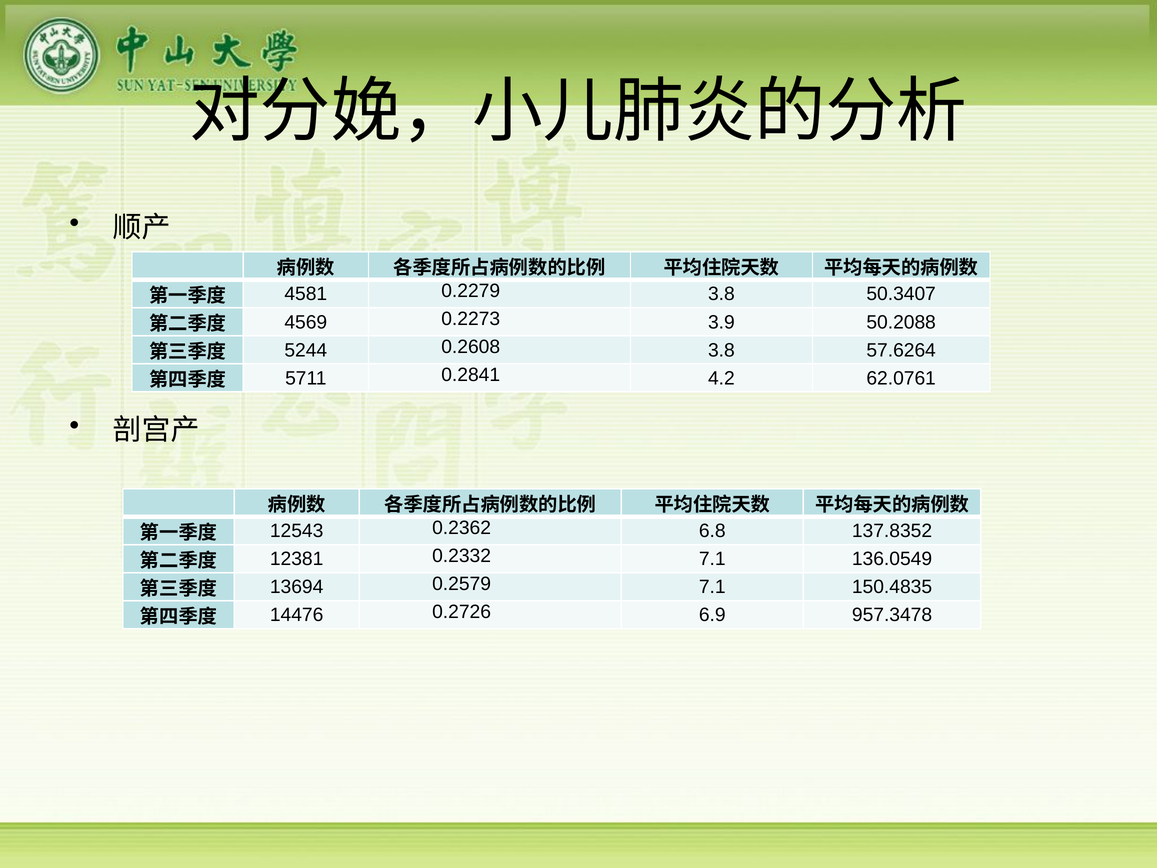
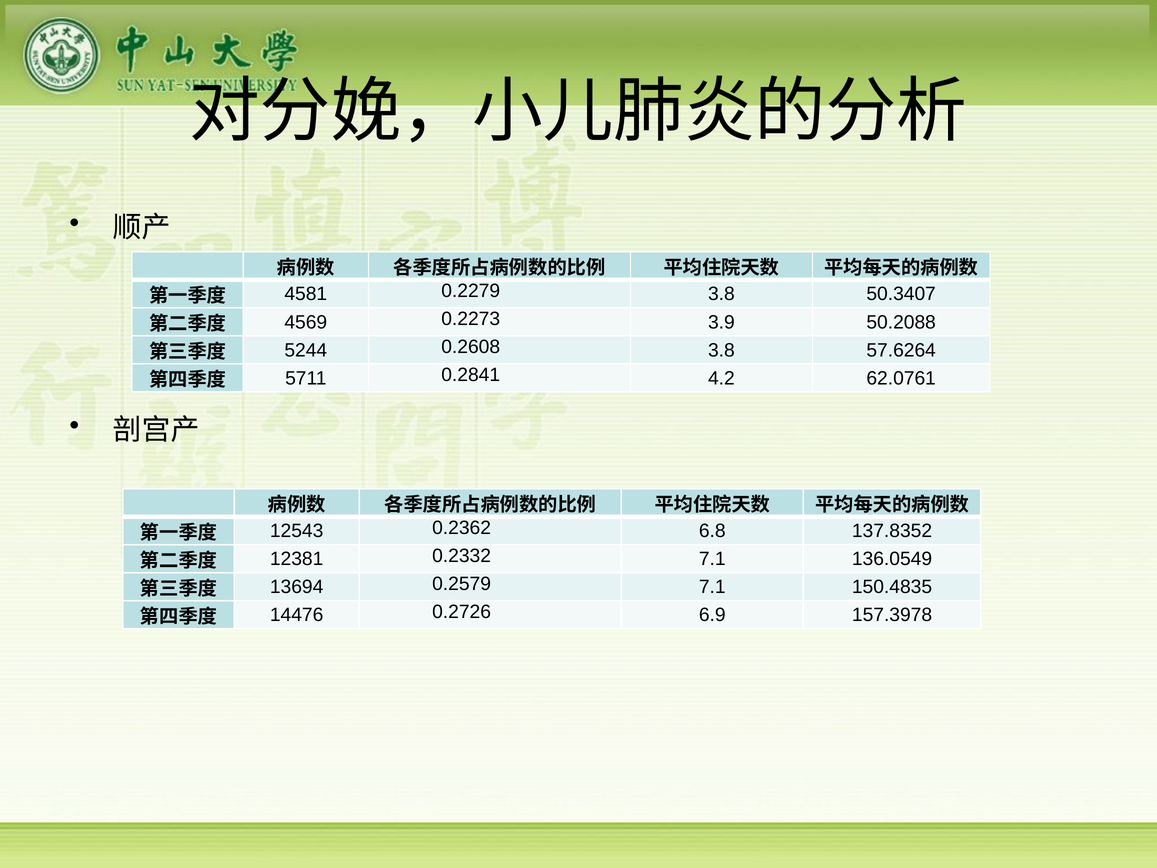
957.3478: 957.3478 -> 157.3978
